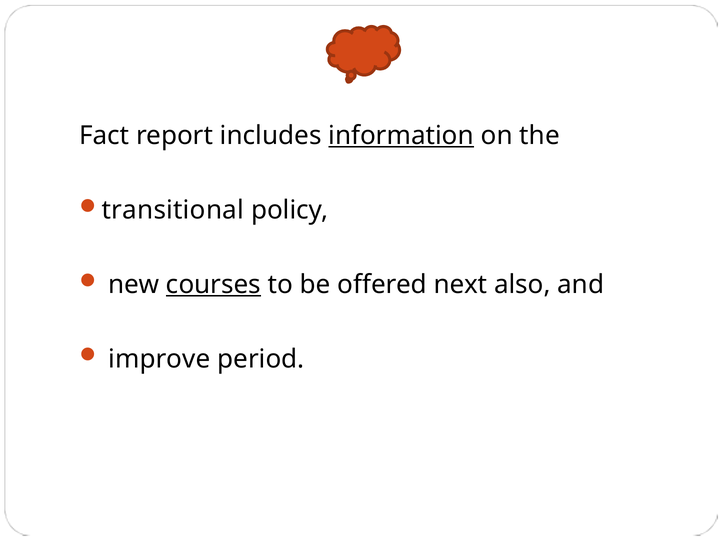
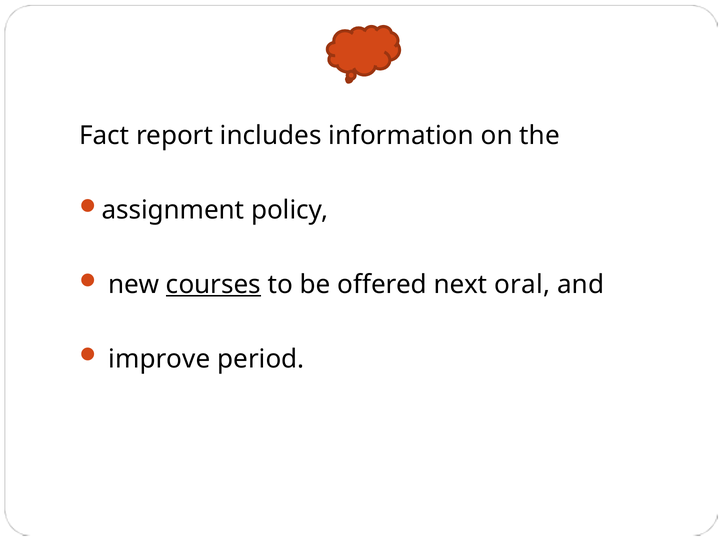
information underline: present -> none
transitional: transitional -> assignment
also: also -> oral
